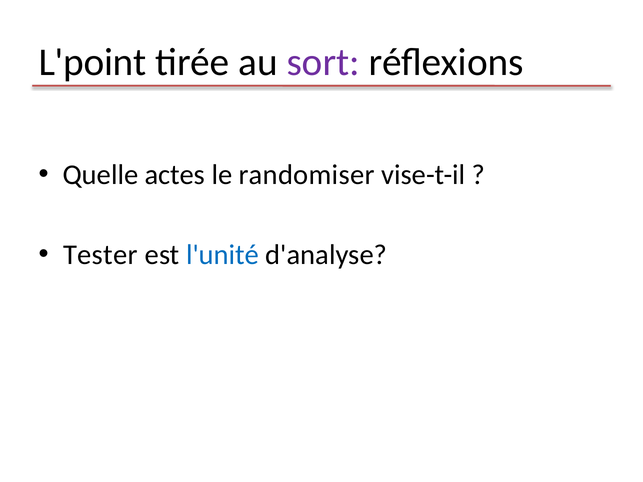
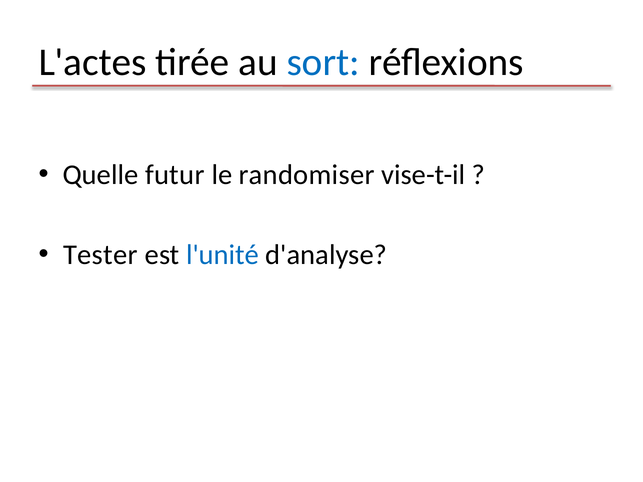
L'point: L'point -> L'actes
sort colour: purple -> blue
actes: actes -> futur
